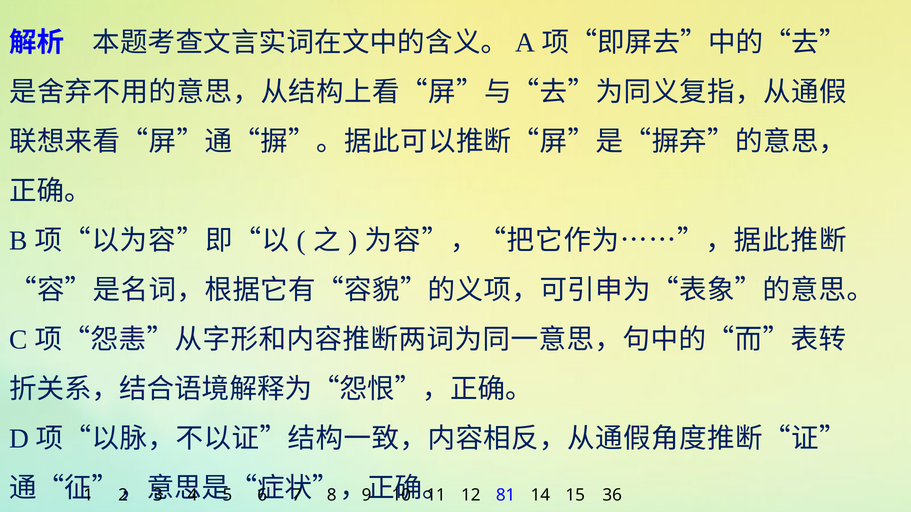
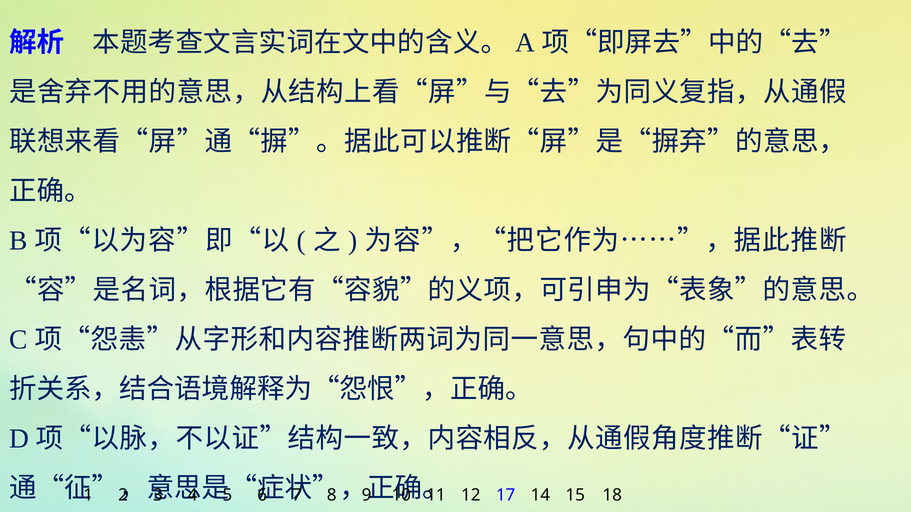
81: 81 -> 17
36: 36 -> 18
